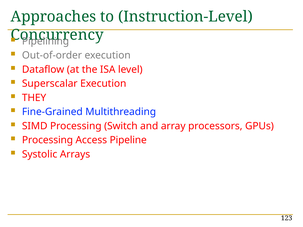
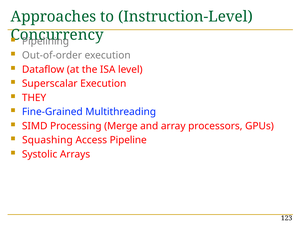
Switch: Switch -> Merge
Processing at (47, 140): Processing -> Squashing
